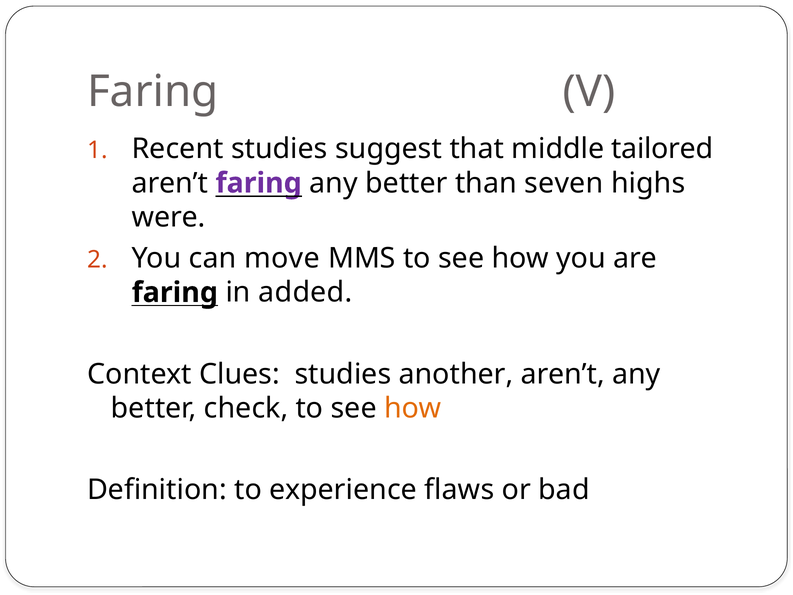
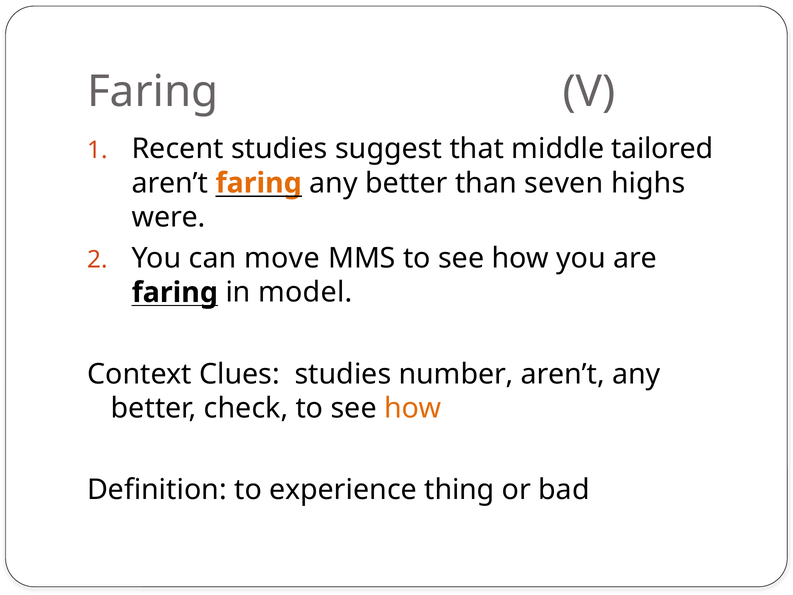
faring at (259, 183) colour: purple -> orange
added: added -> model
another: another -> number
flaws: flaws -> thing
